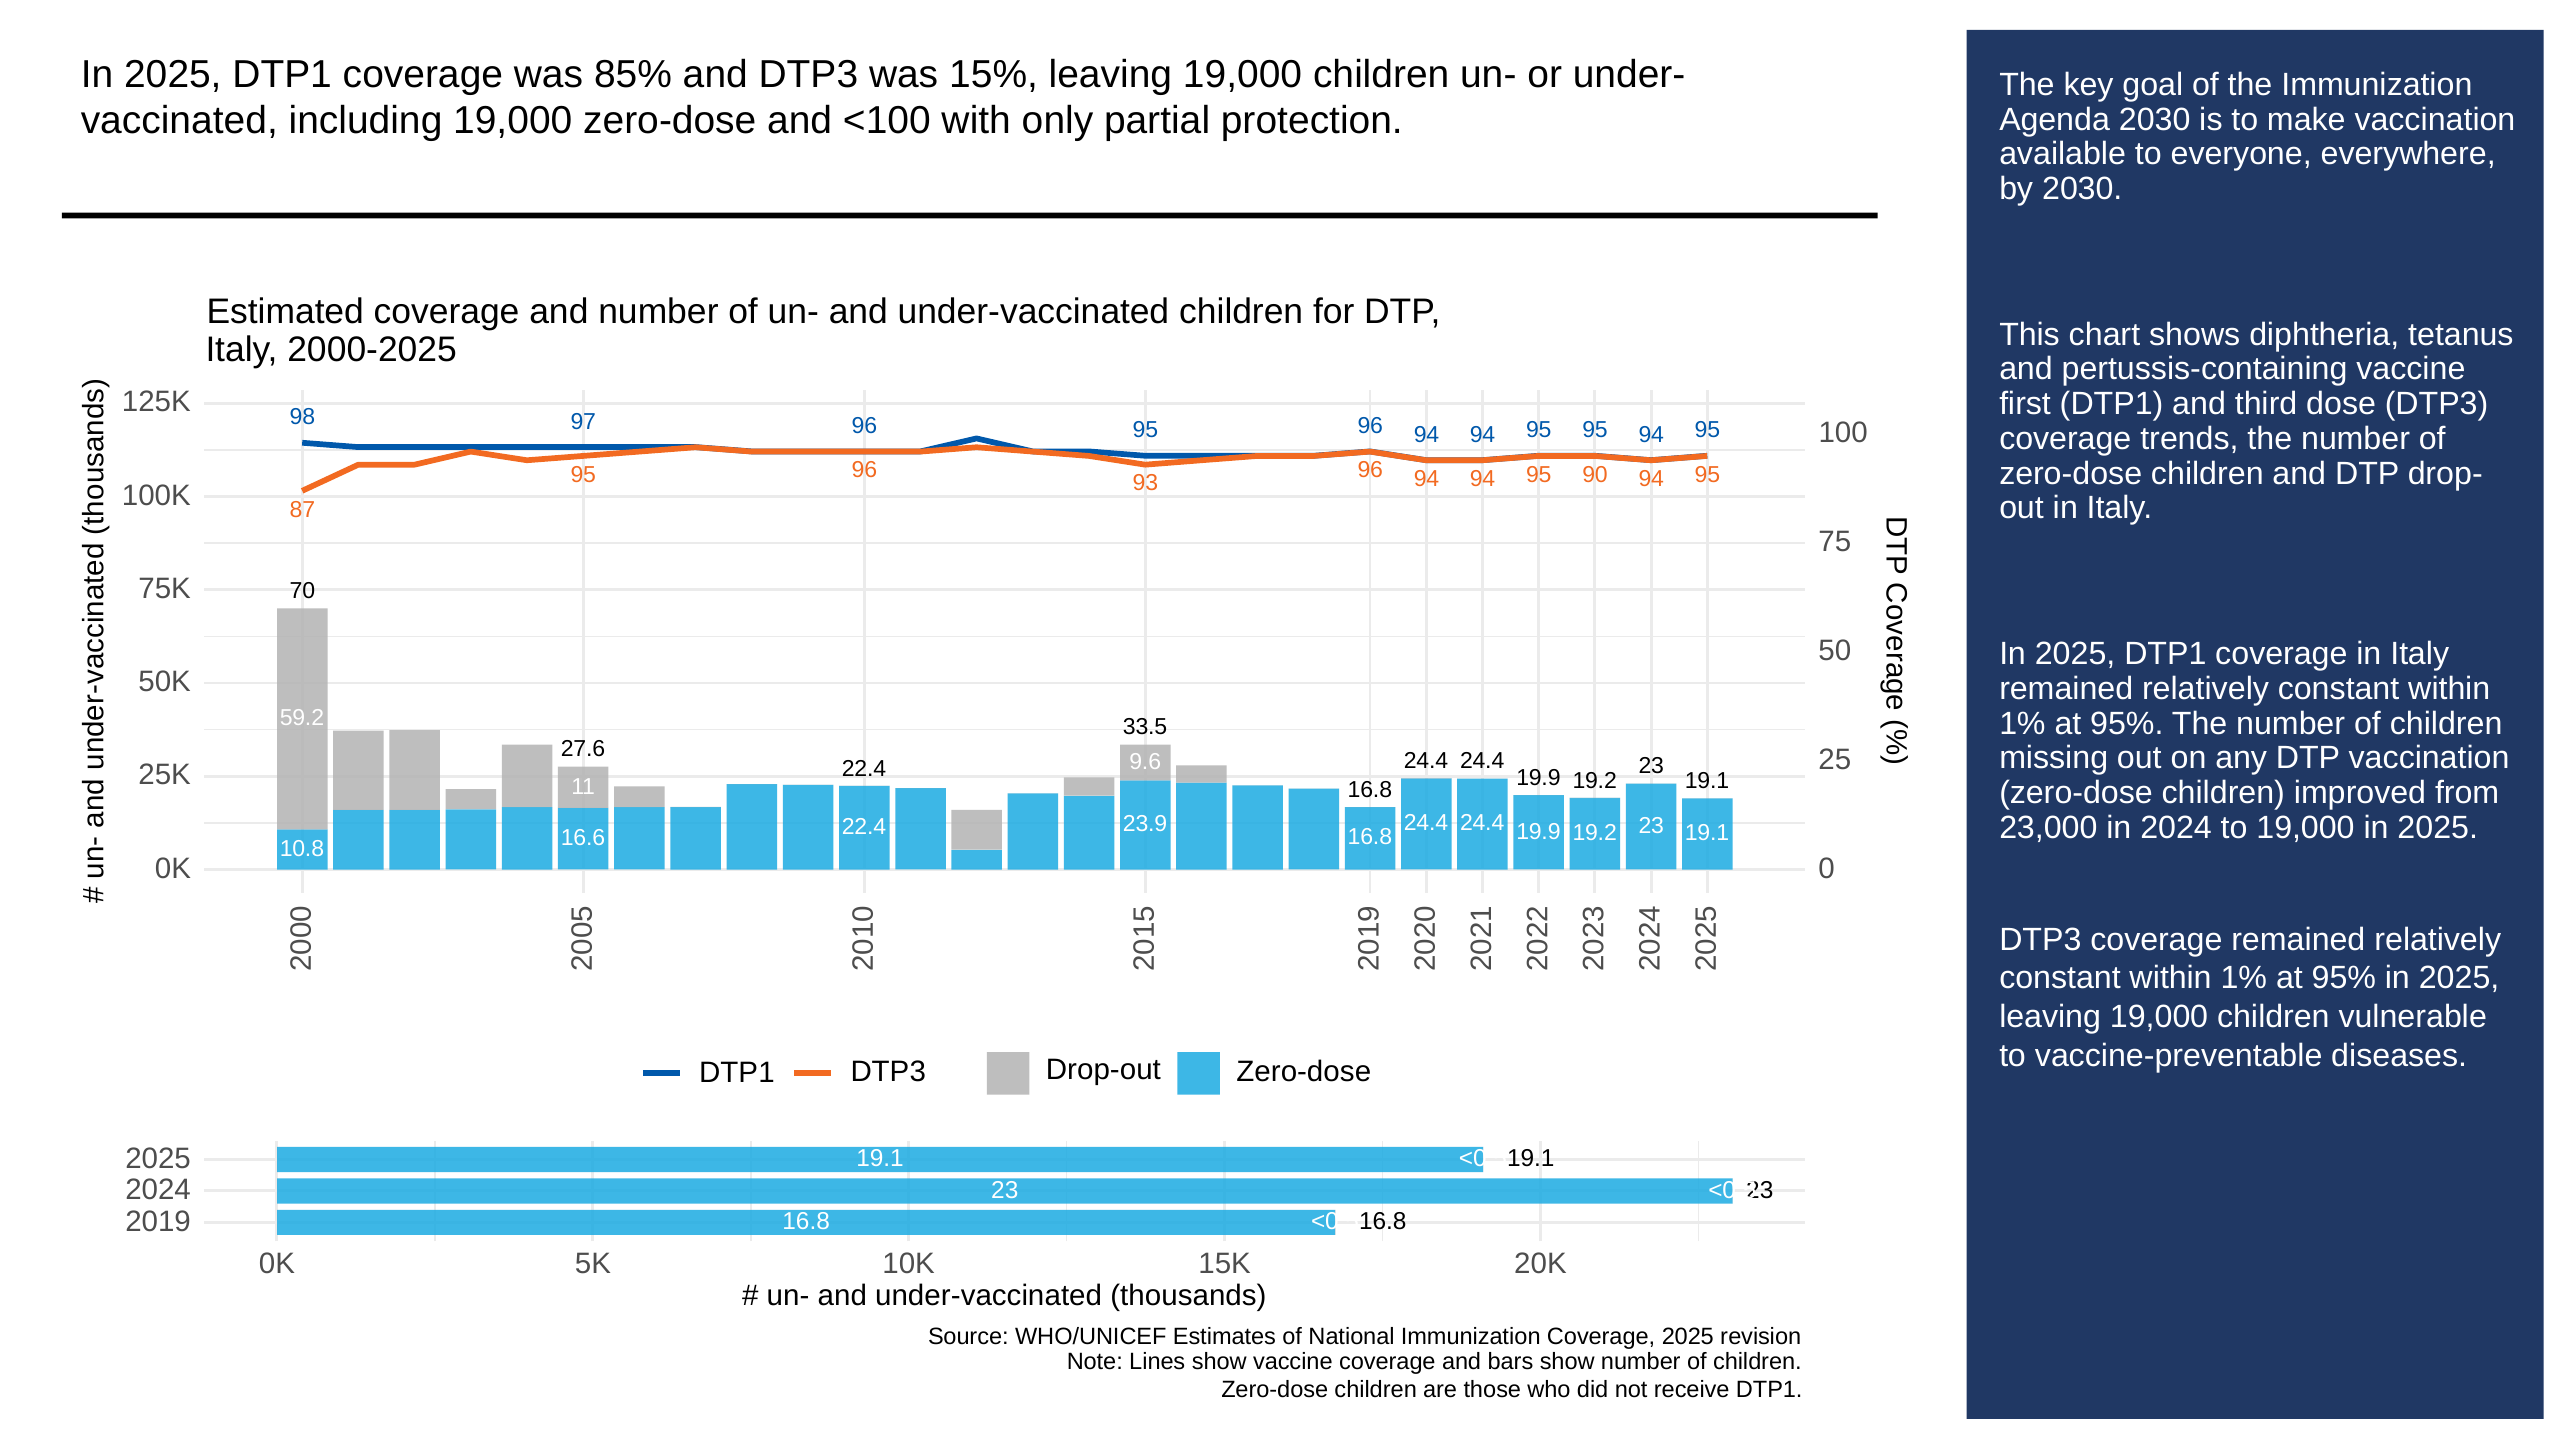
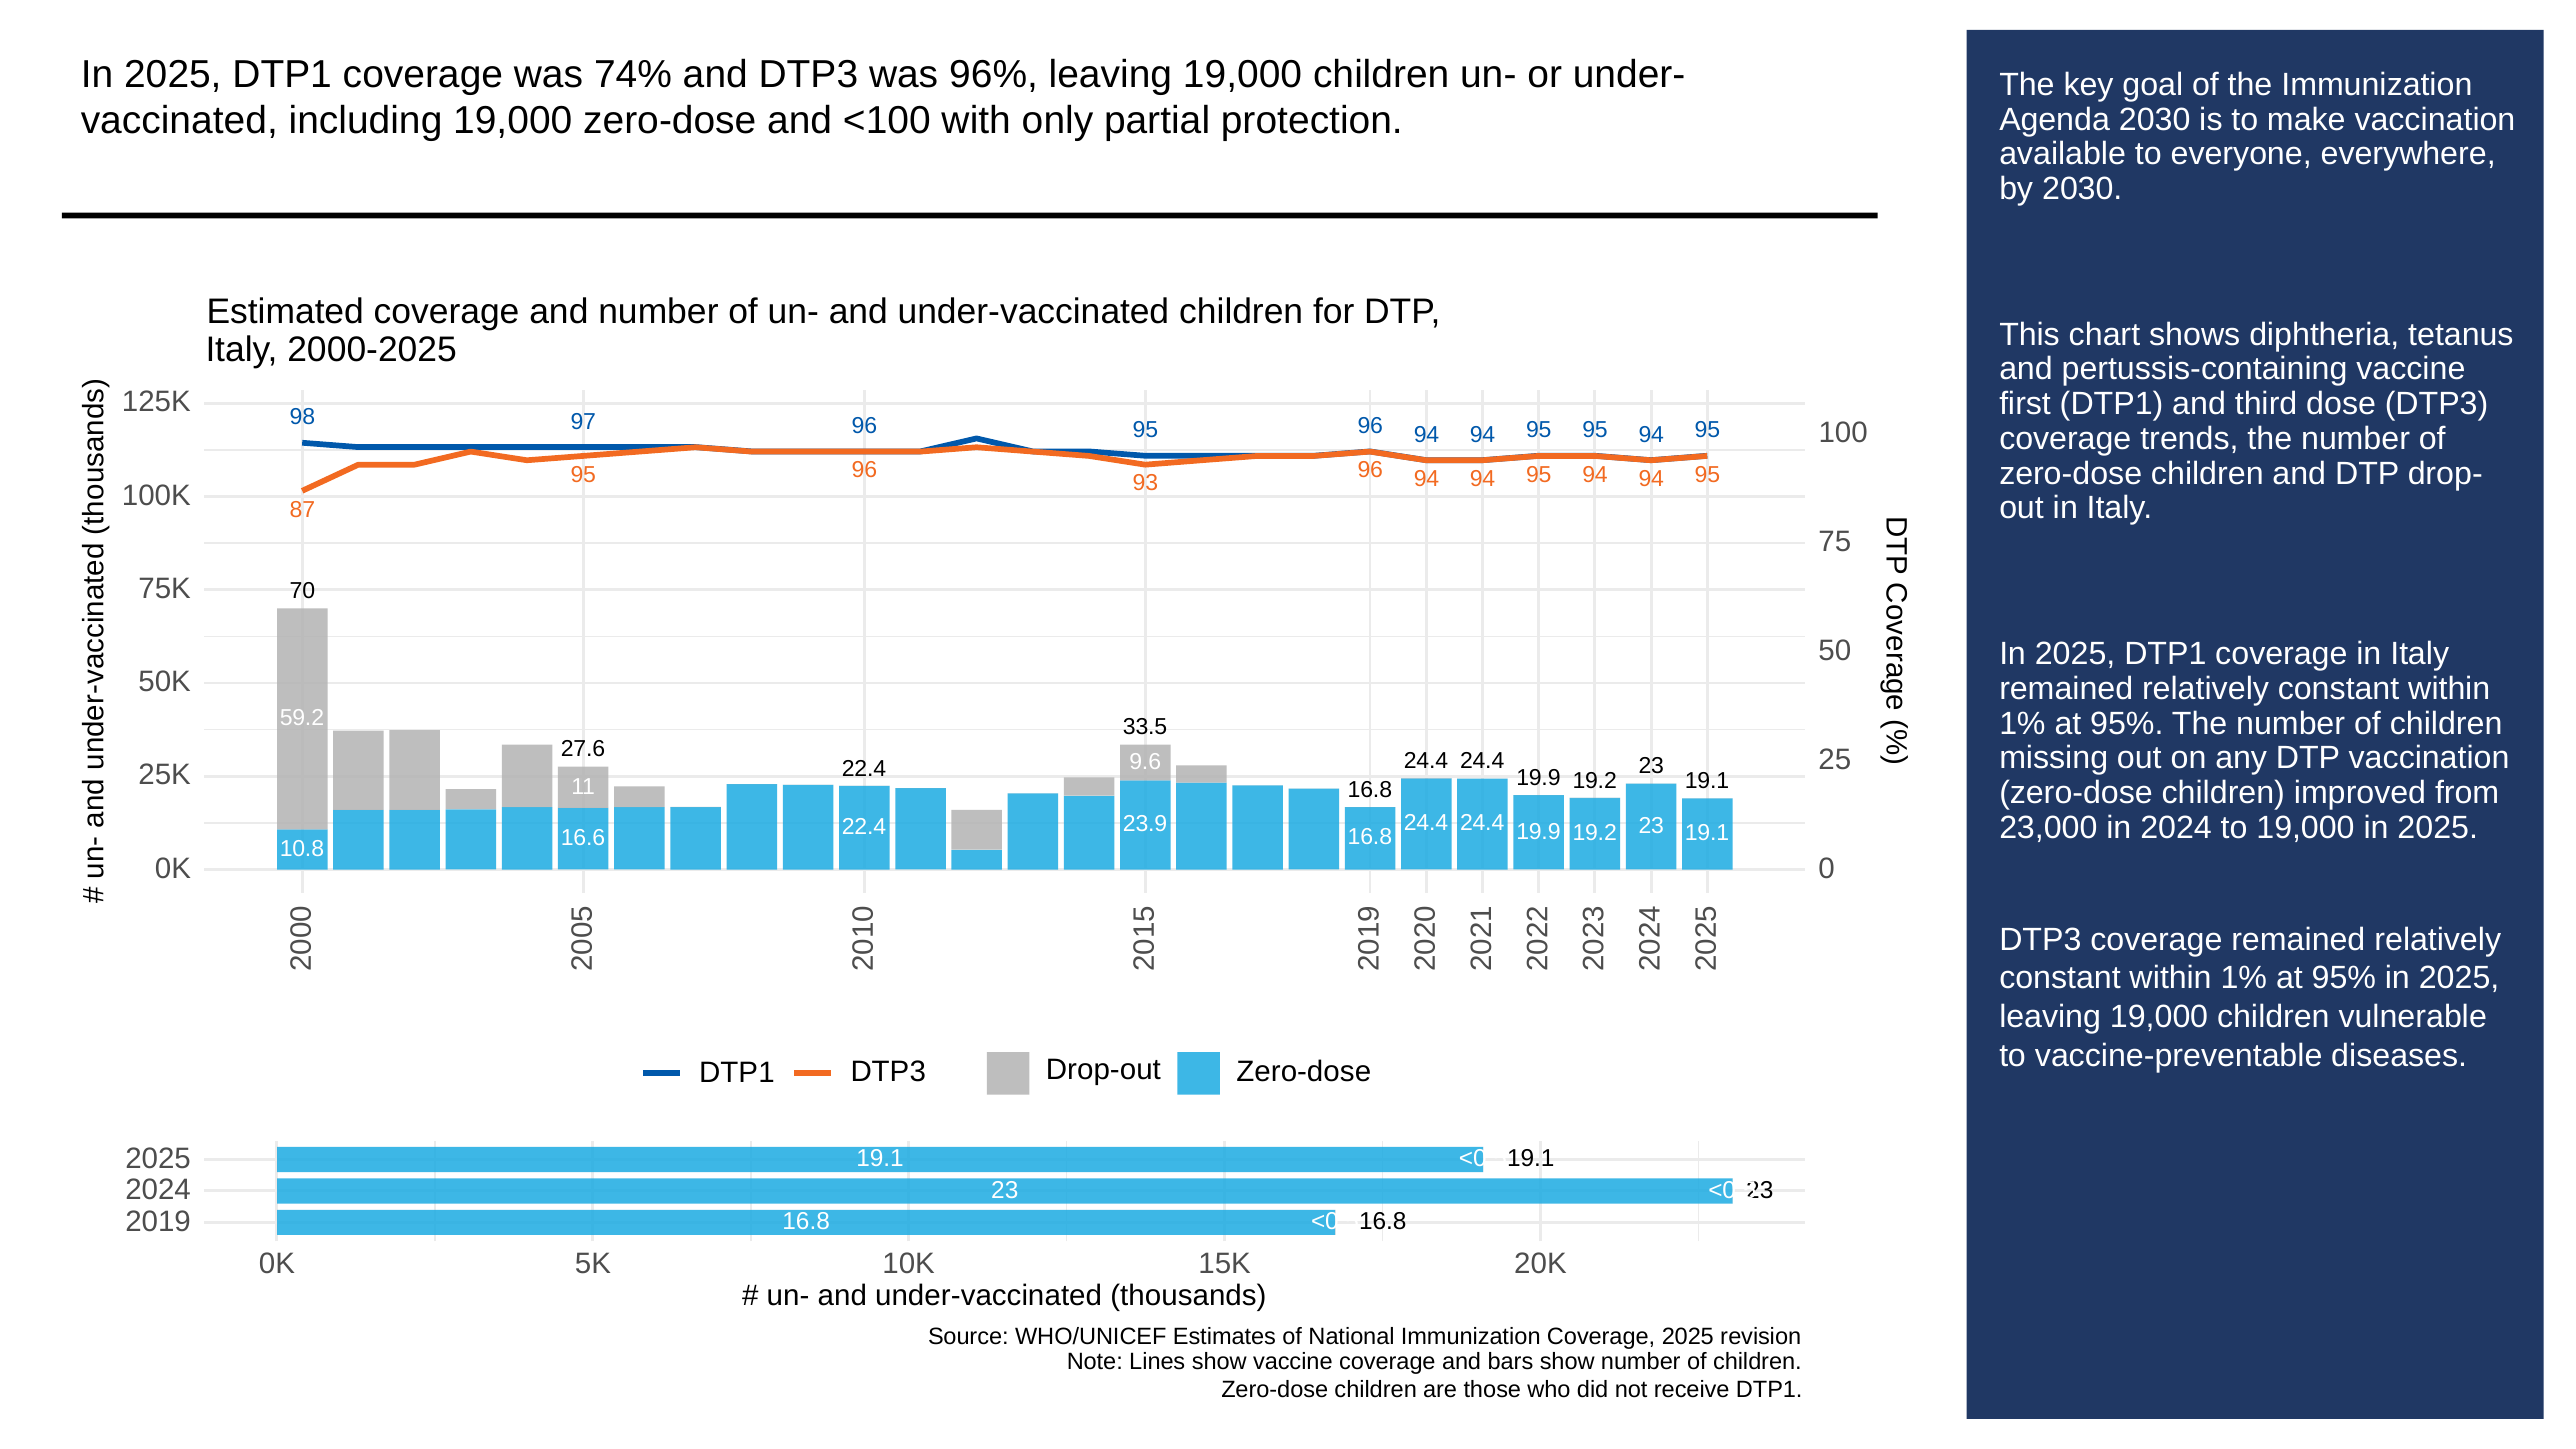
85%: 85% -> 74%
15%: 15% -> 96%
94 95 90: 90 -> 94
